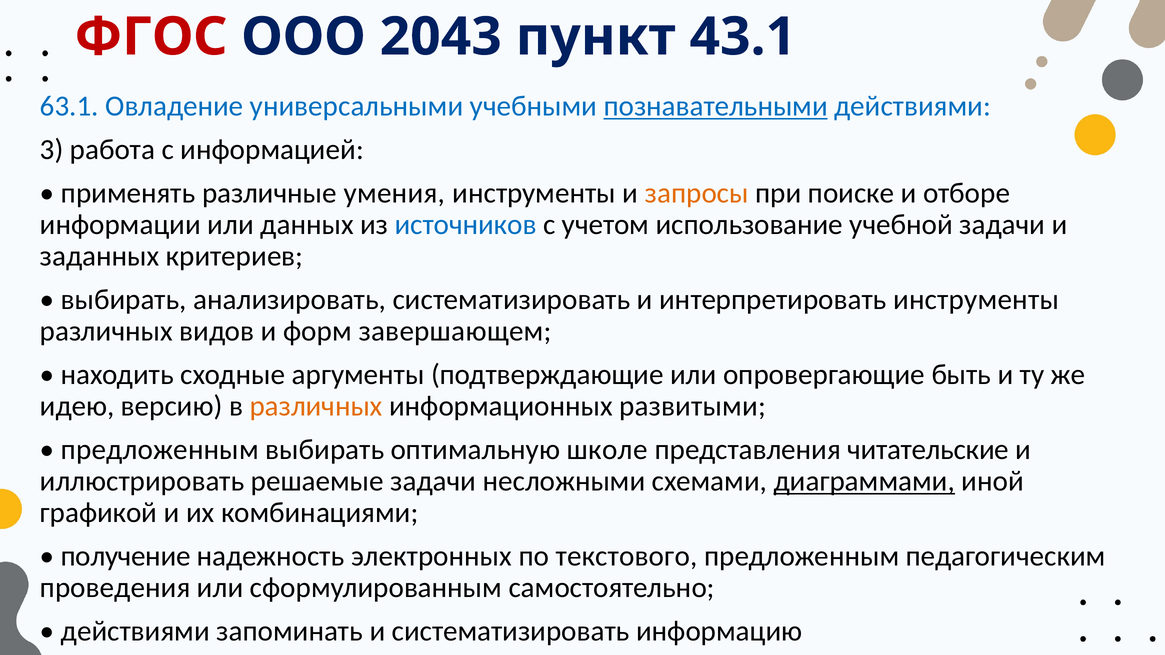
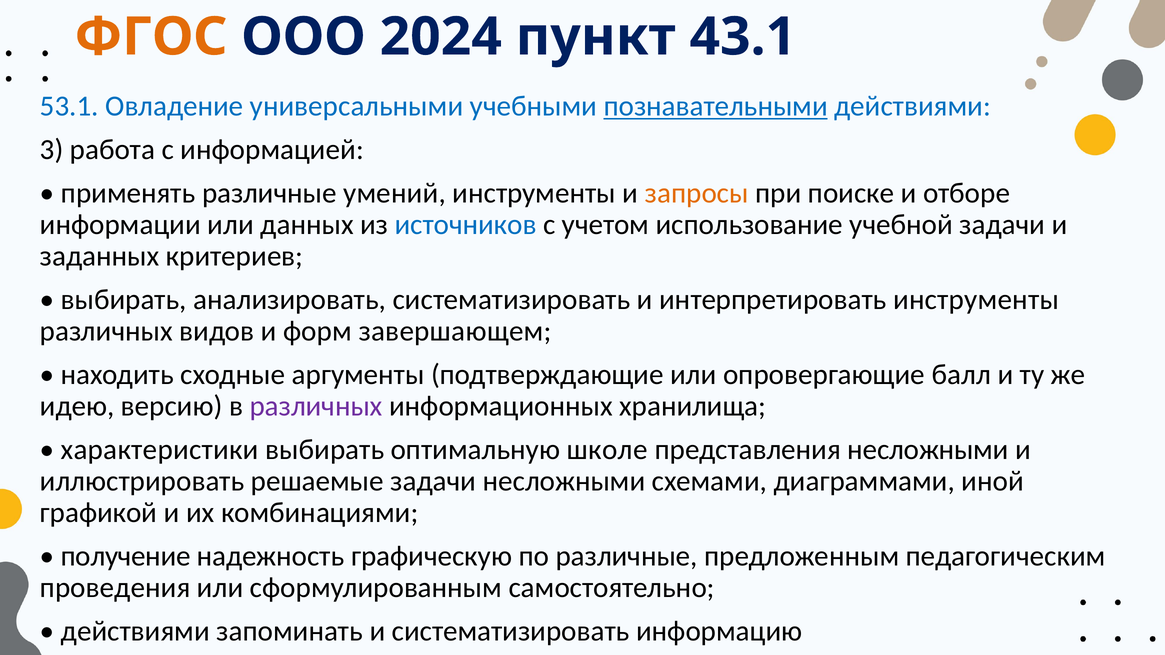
ФГОС colour: red -> orange
2043: 2043 -> 2024
63.1: 63.1 -> 53.1
умения: умения -> умений
быть: быть -> балл
различных at (316, 406) colour: orange -> purple
развитыми: развитыми -> хранилища
предложенным at (160, 450): предложенным -> характеристики
представления читательские: читательские -> несложными
диаграммами underline: present -> none
электронных: электронных -> графическую
по текстового: текстового -> различные
